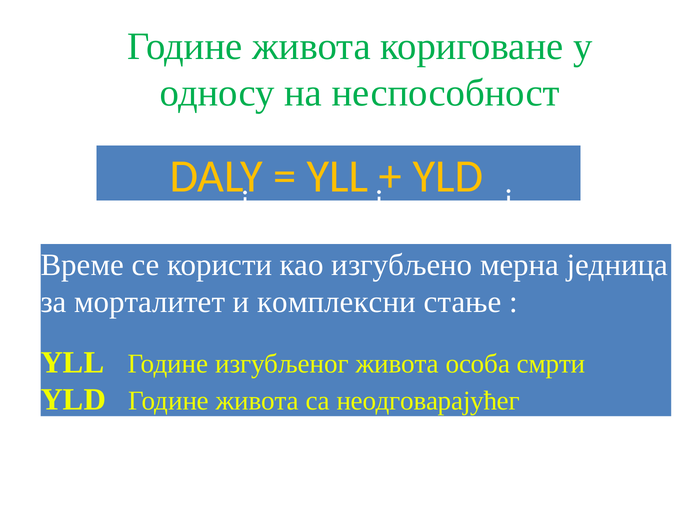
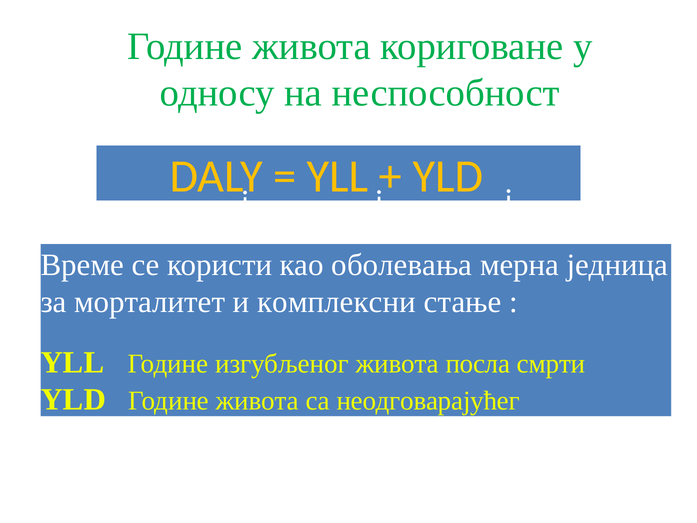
изгубљено: изгубљено -> оболевања
особа: особа -> посла
